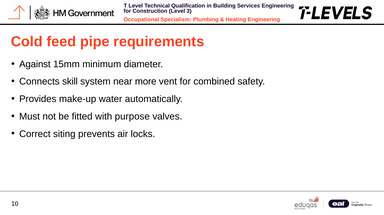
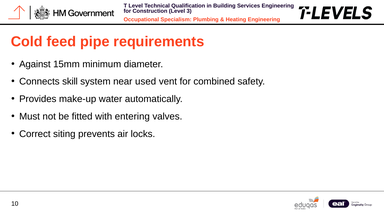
more: more -> used
purpose: purpose -> entering
